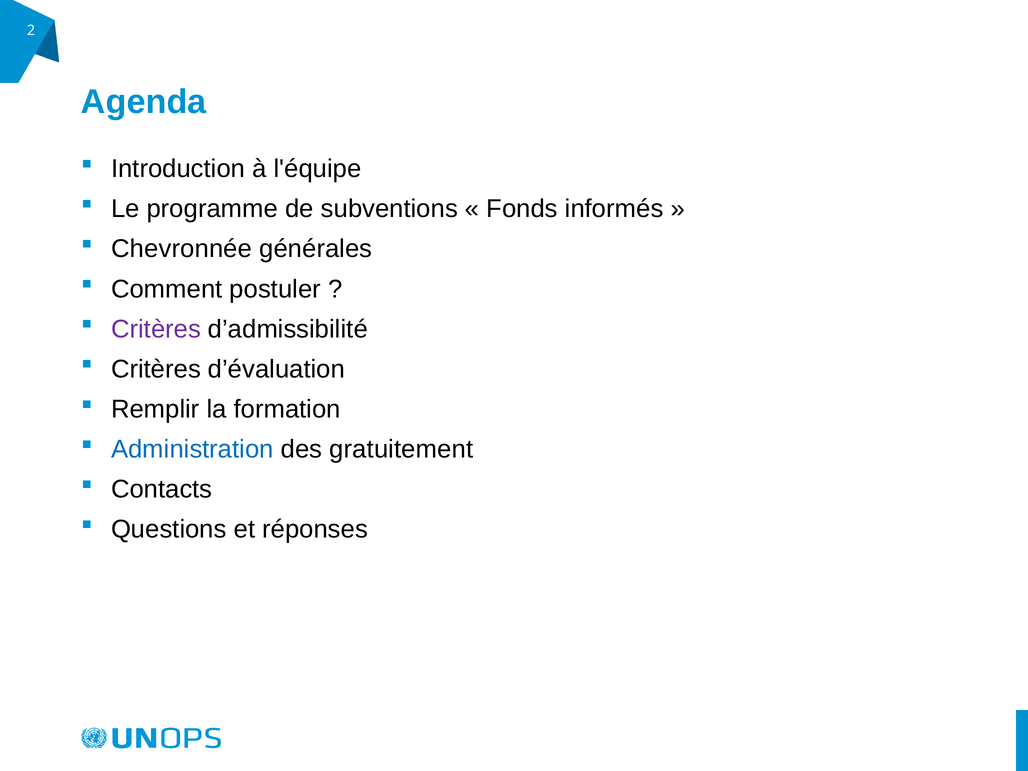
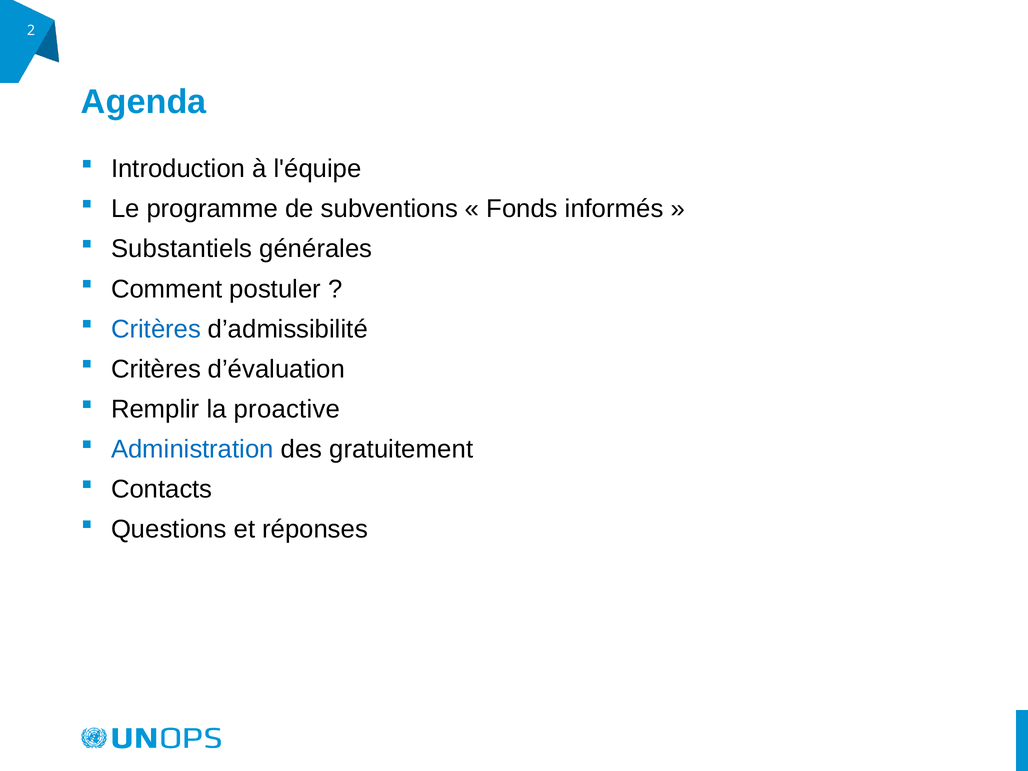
Chevronnée: Chevronnée -> Substantiels
Critères at (156, 329) colour: purple -> blue
formation: formation -> proactive
